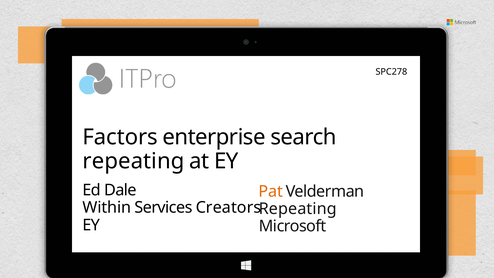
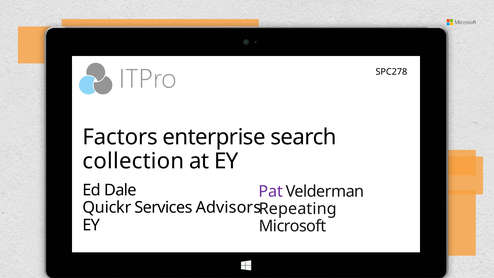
repeating at (134, 161): repeating -> collection
Pat colour: orange -> purple
Within: Within -> Quickr
Creators: Creators -> Advisors
